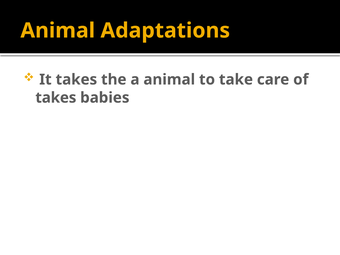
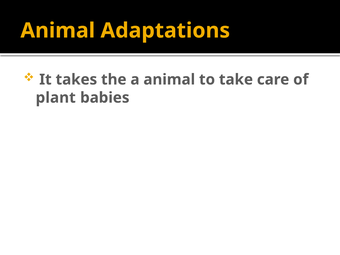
takes at (56, 98): takes -> plant
